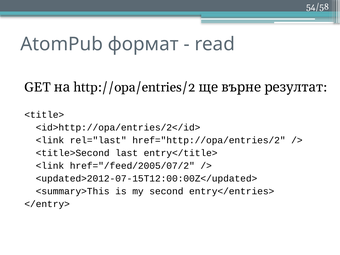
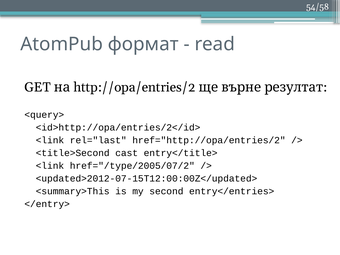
<title>: <title> -> <query>
last: last -> cast
href="/feed/2005/07/2: href="/feed/2005/07/2 -> href="/type/2005/07/2
